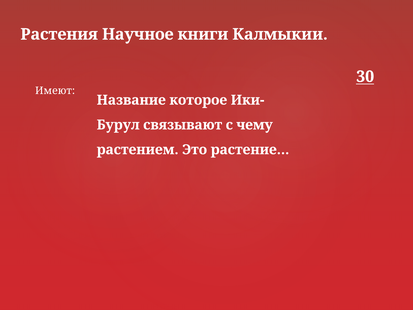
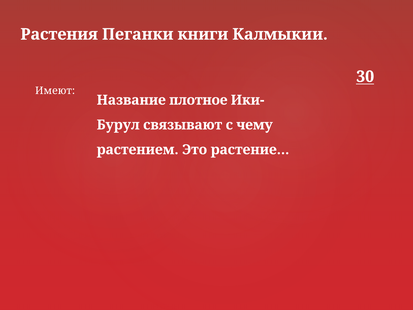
Научное: Научное -> Пеганки
которое: которое -> плотное
